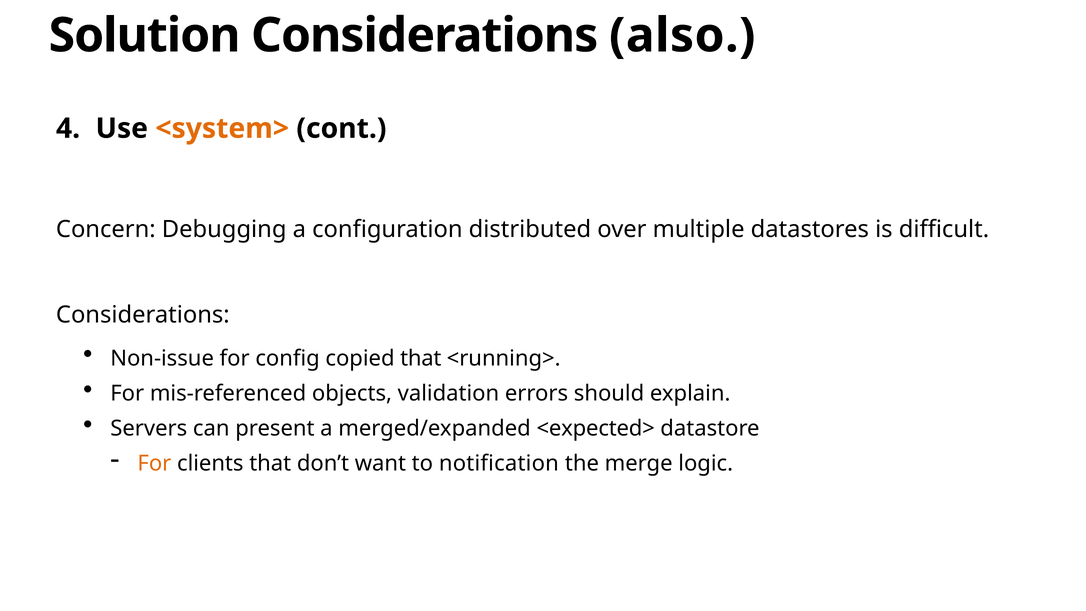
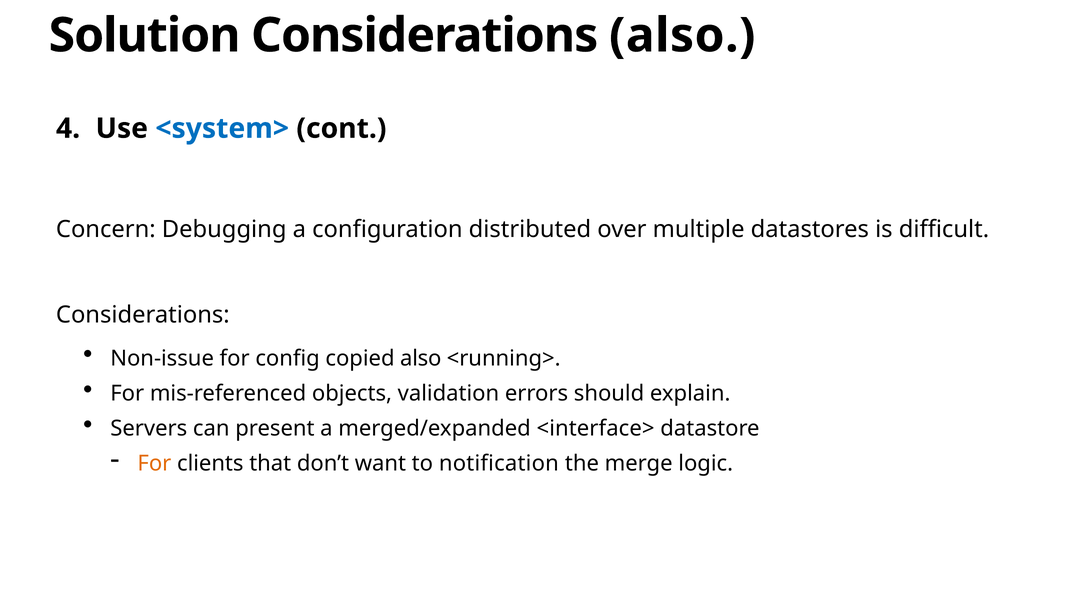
<system> colour: orange -> blue
copied that: that -> also
<expected>: <expected> -> <interface>
